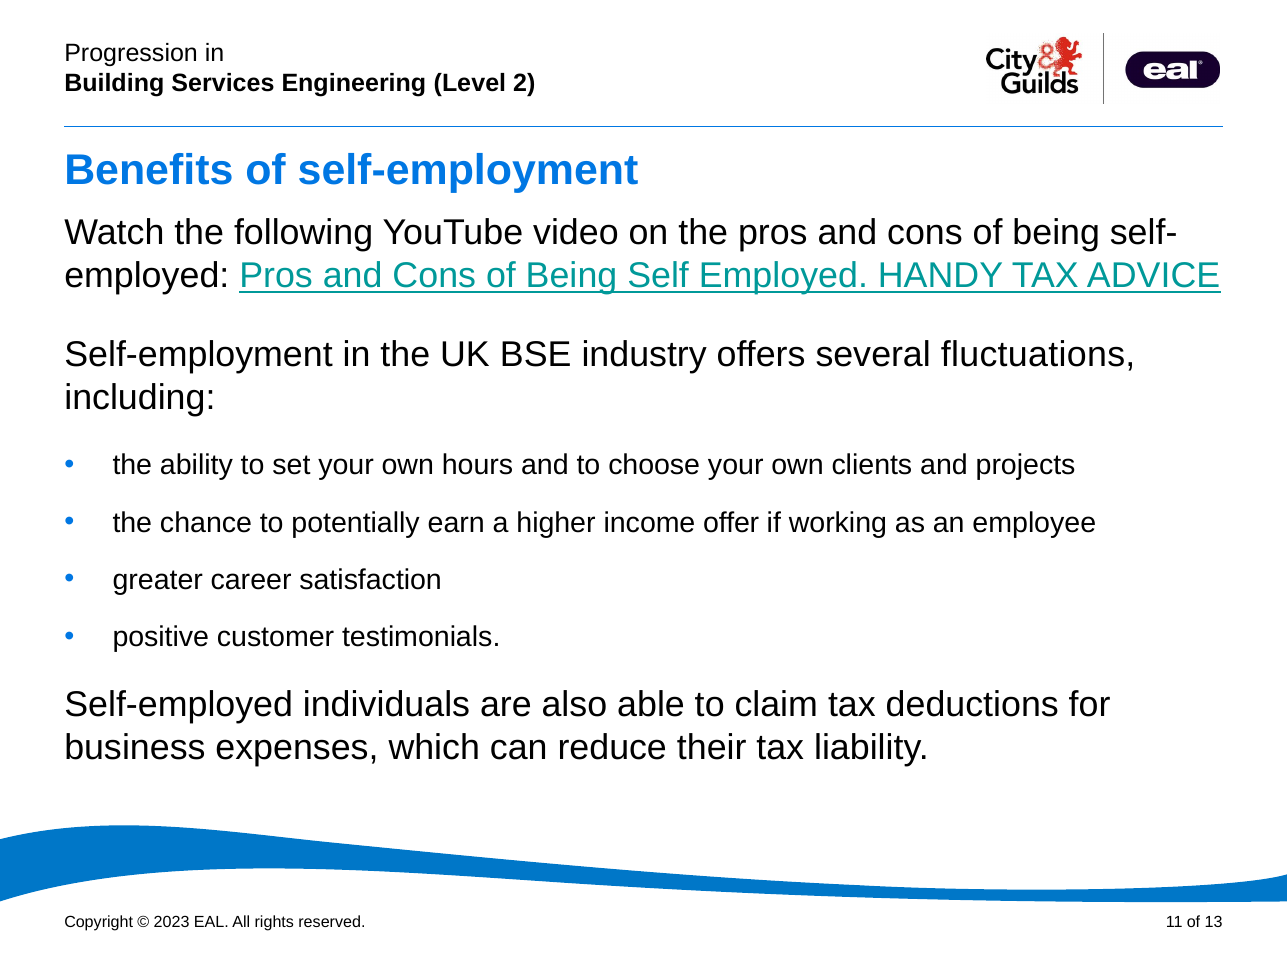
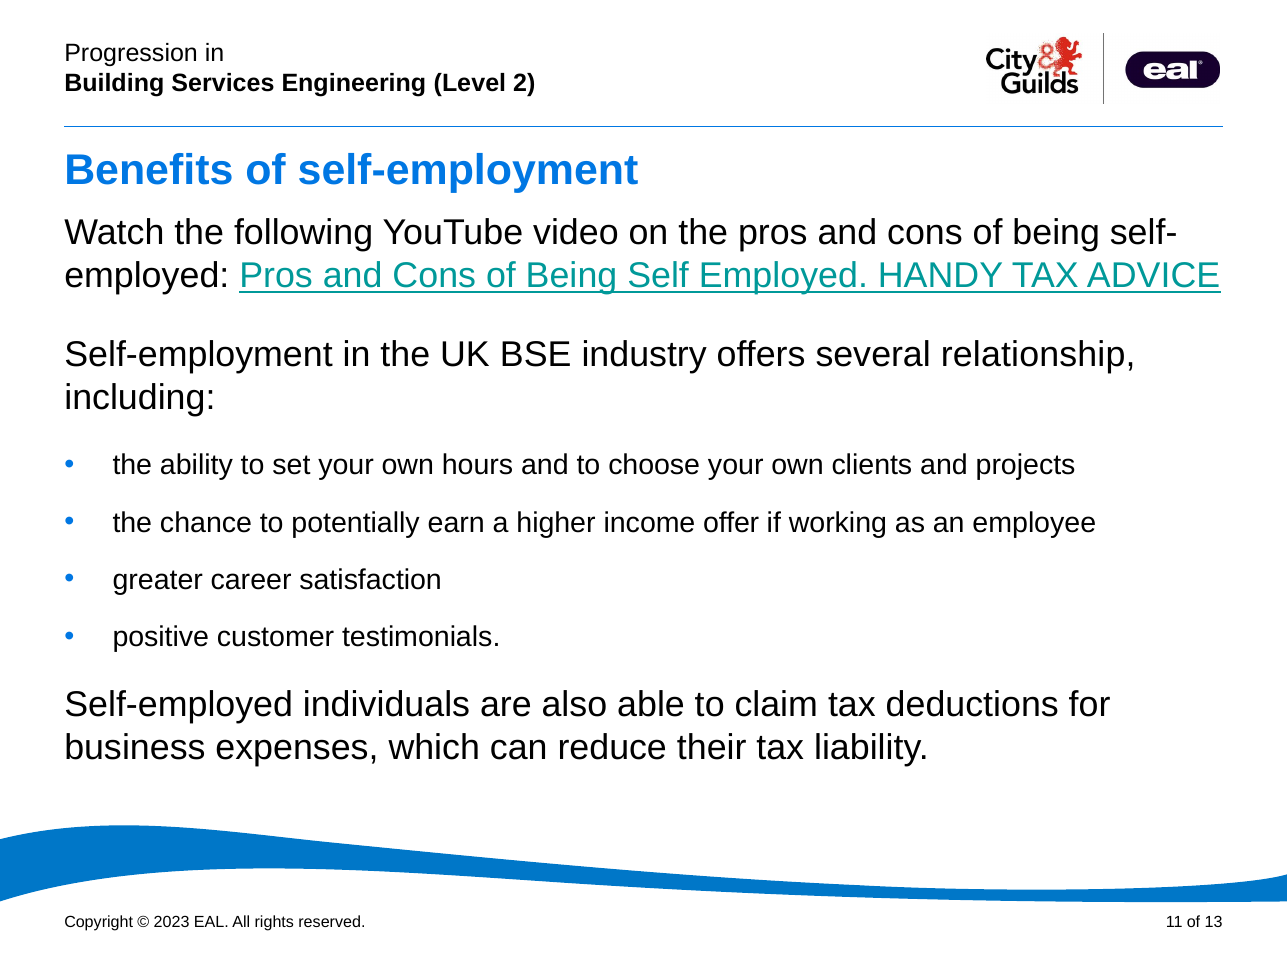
fluctuations: fluctuations -> relationship
